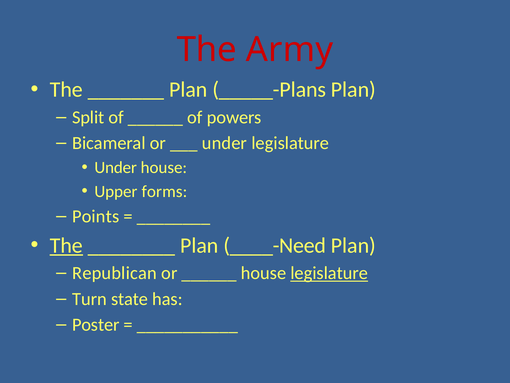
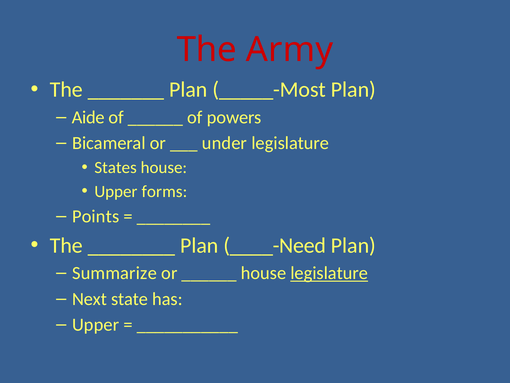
_____-Plans: _____-Plans -> _____-Most
Split: Split -> Aide
Under at (116, 167): Under -> States
The at (66, 245) underline: present -> none
Republican: Republican -> Summarize
Turn: Turn -> Next
Poster at (96, 324): Poster -> Upper
